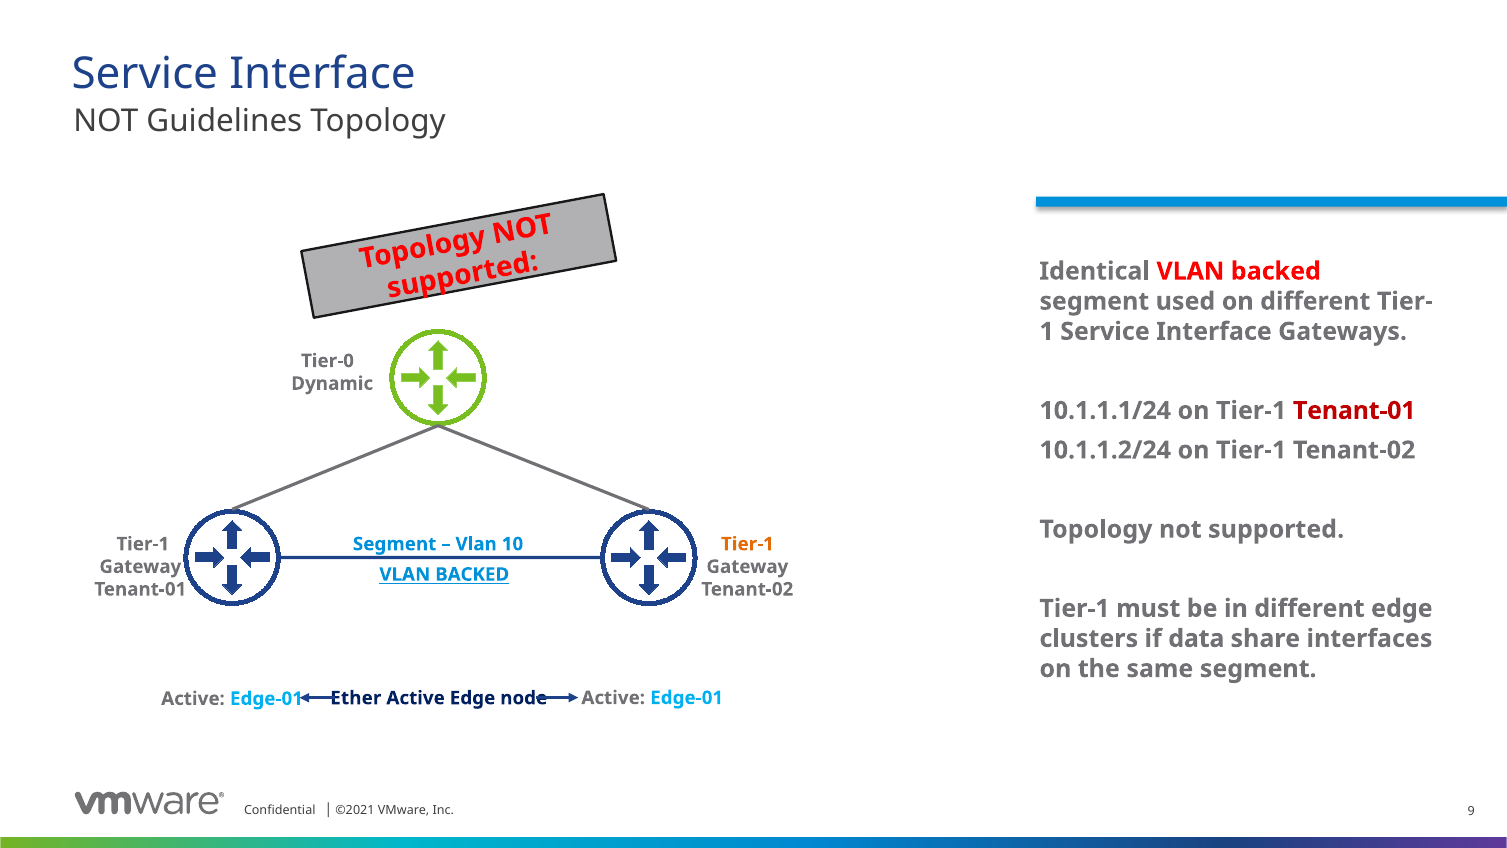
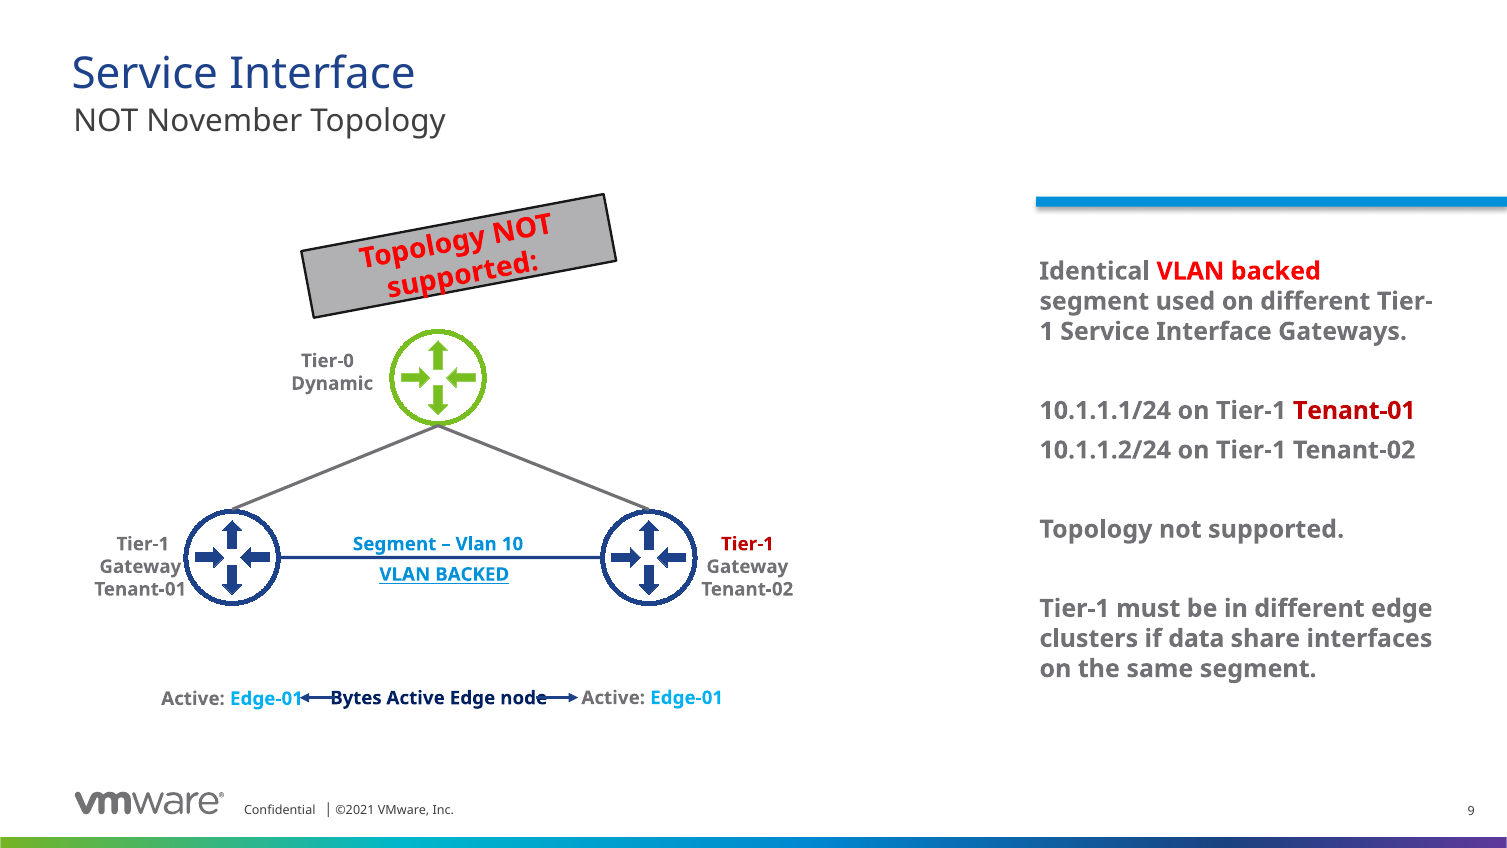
Guidelines: Guidelines -> November
Tier-1 at (747, 544) colour: orange -> red
Ether: Ether -> Bytes
